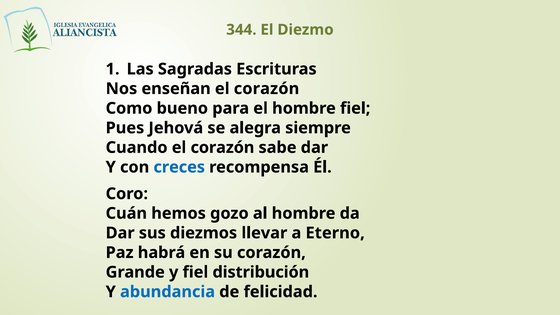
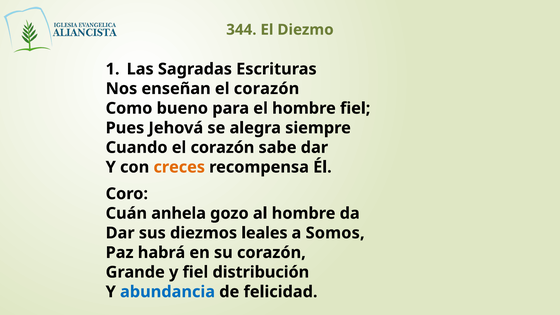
creces colour: blue -> orange
hemos: hemos -> anhela
llevar: llevar -> leales
Eterno: Eterno -> Somos
